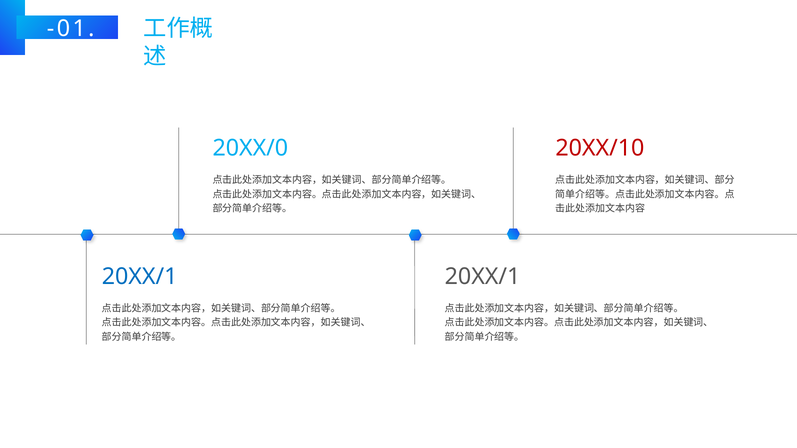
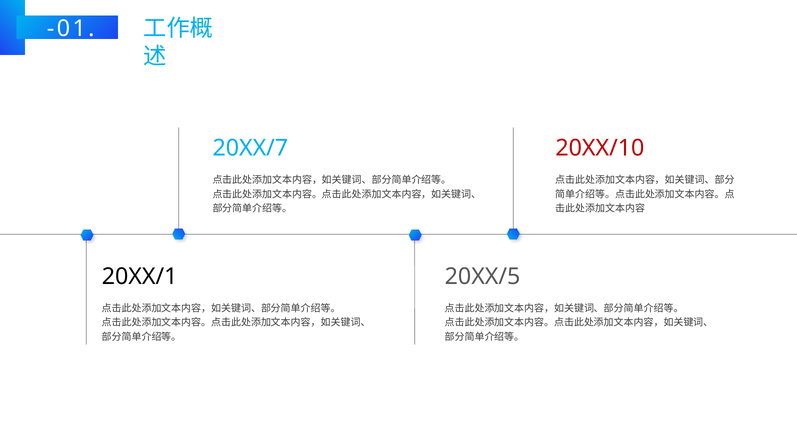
20XX/0: 20XX/0 -> 20XX/7
20XX/1 at (140, 277) colour: blue -> black
20XX/1 at (483, 277): 20XX/1 -> 20XX/5
